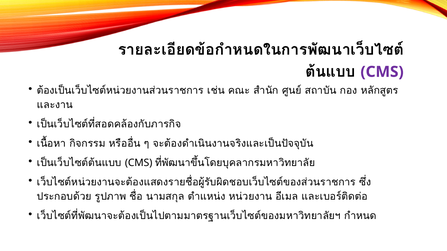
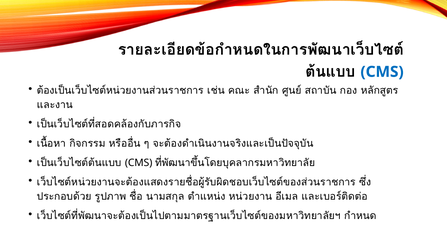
CMS at (382, 72) colour: purple -> blue
